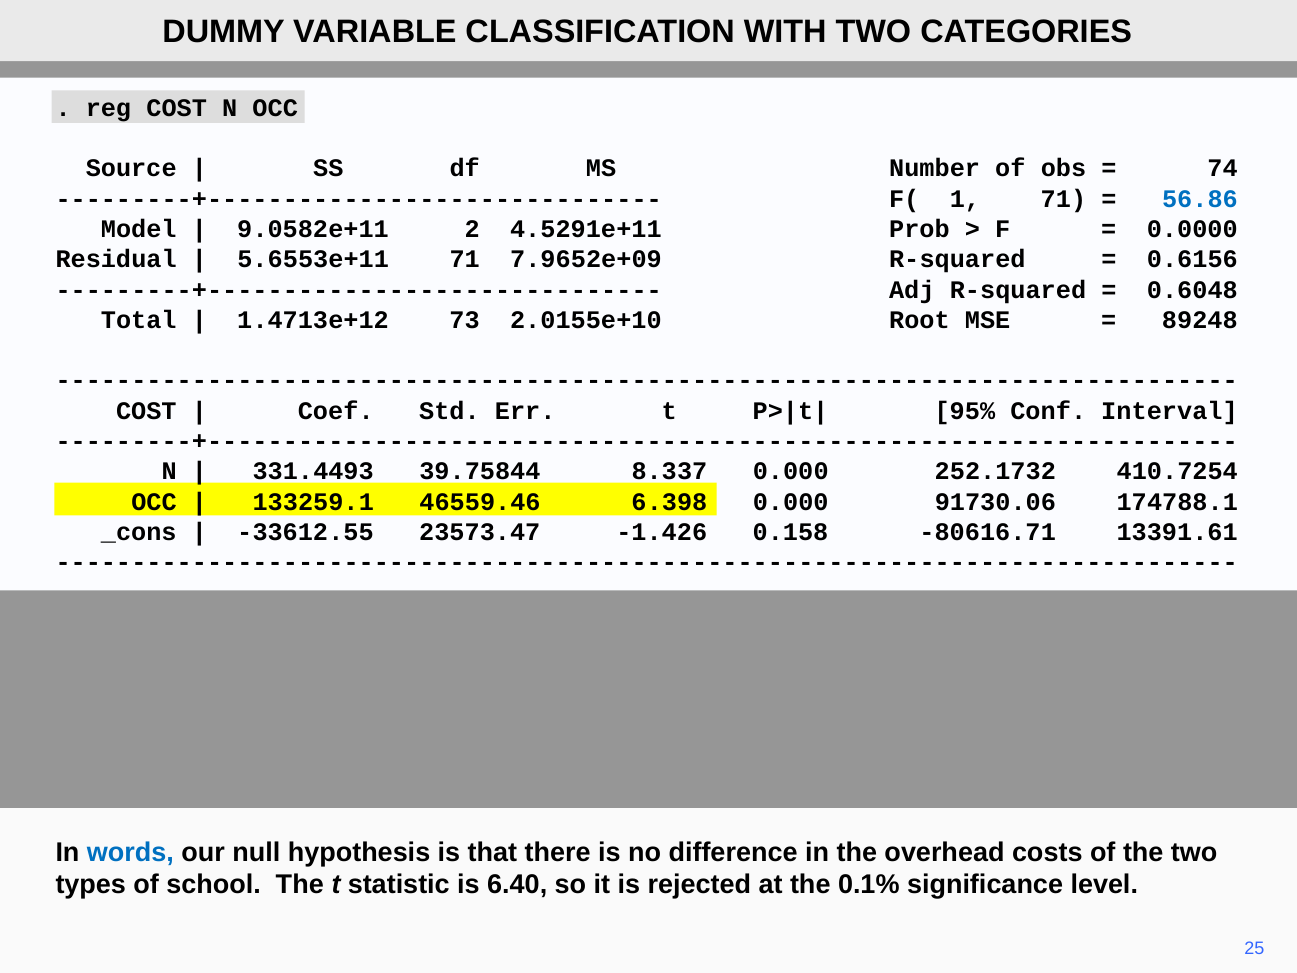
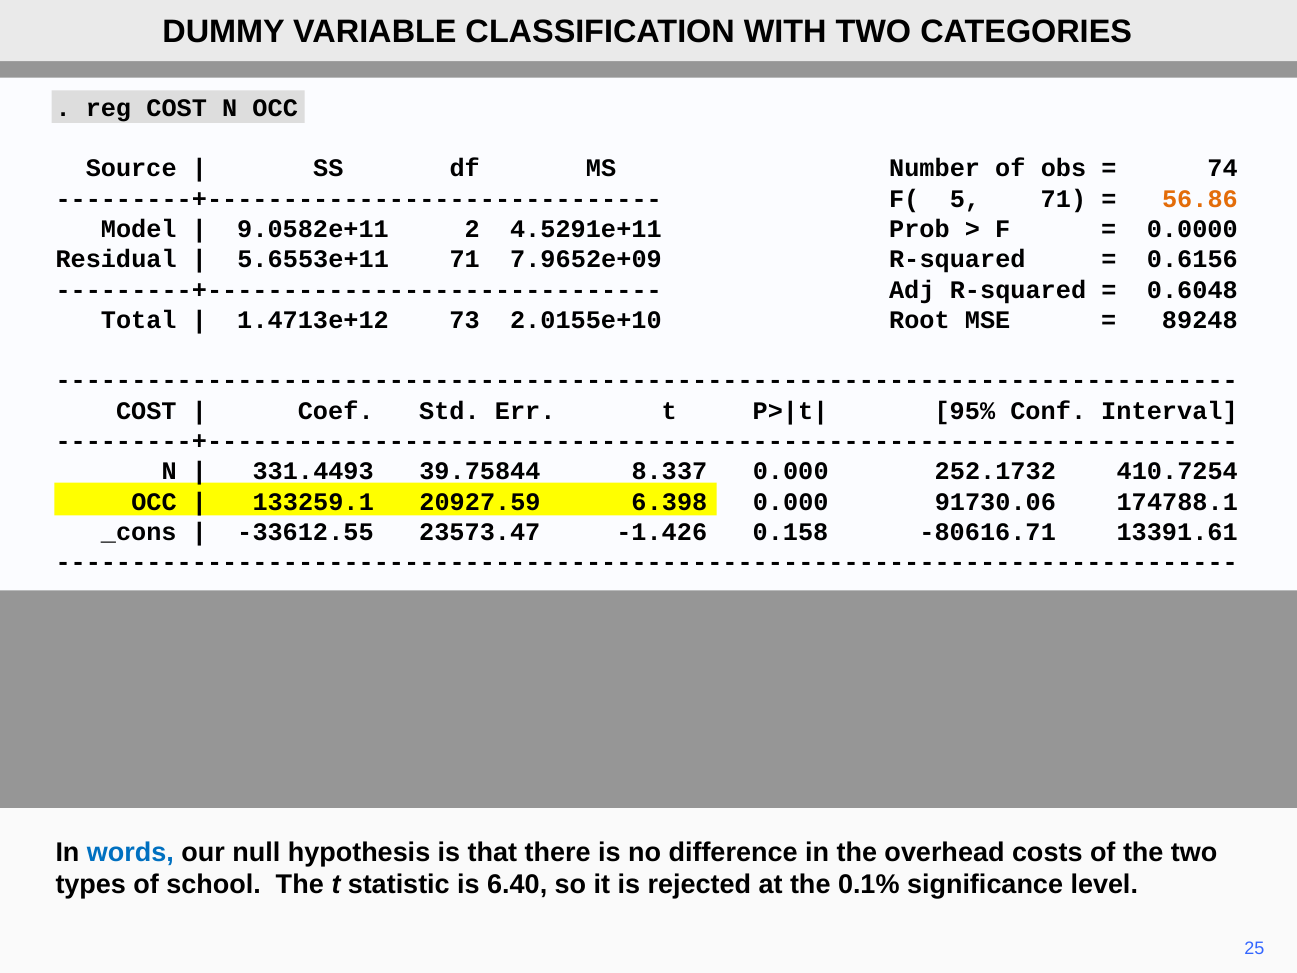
1: 1 -> 5
56.86 colour: blue -> orange
46559.46: 46559.46 -> 20927.59
